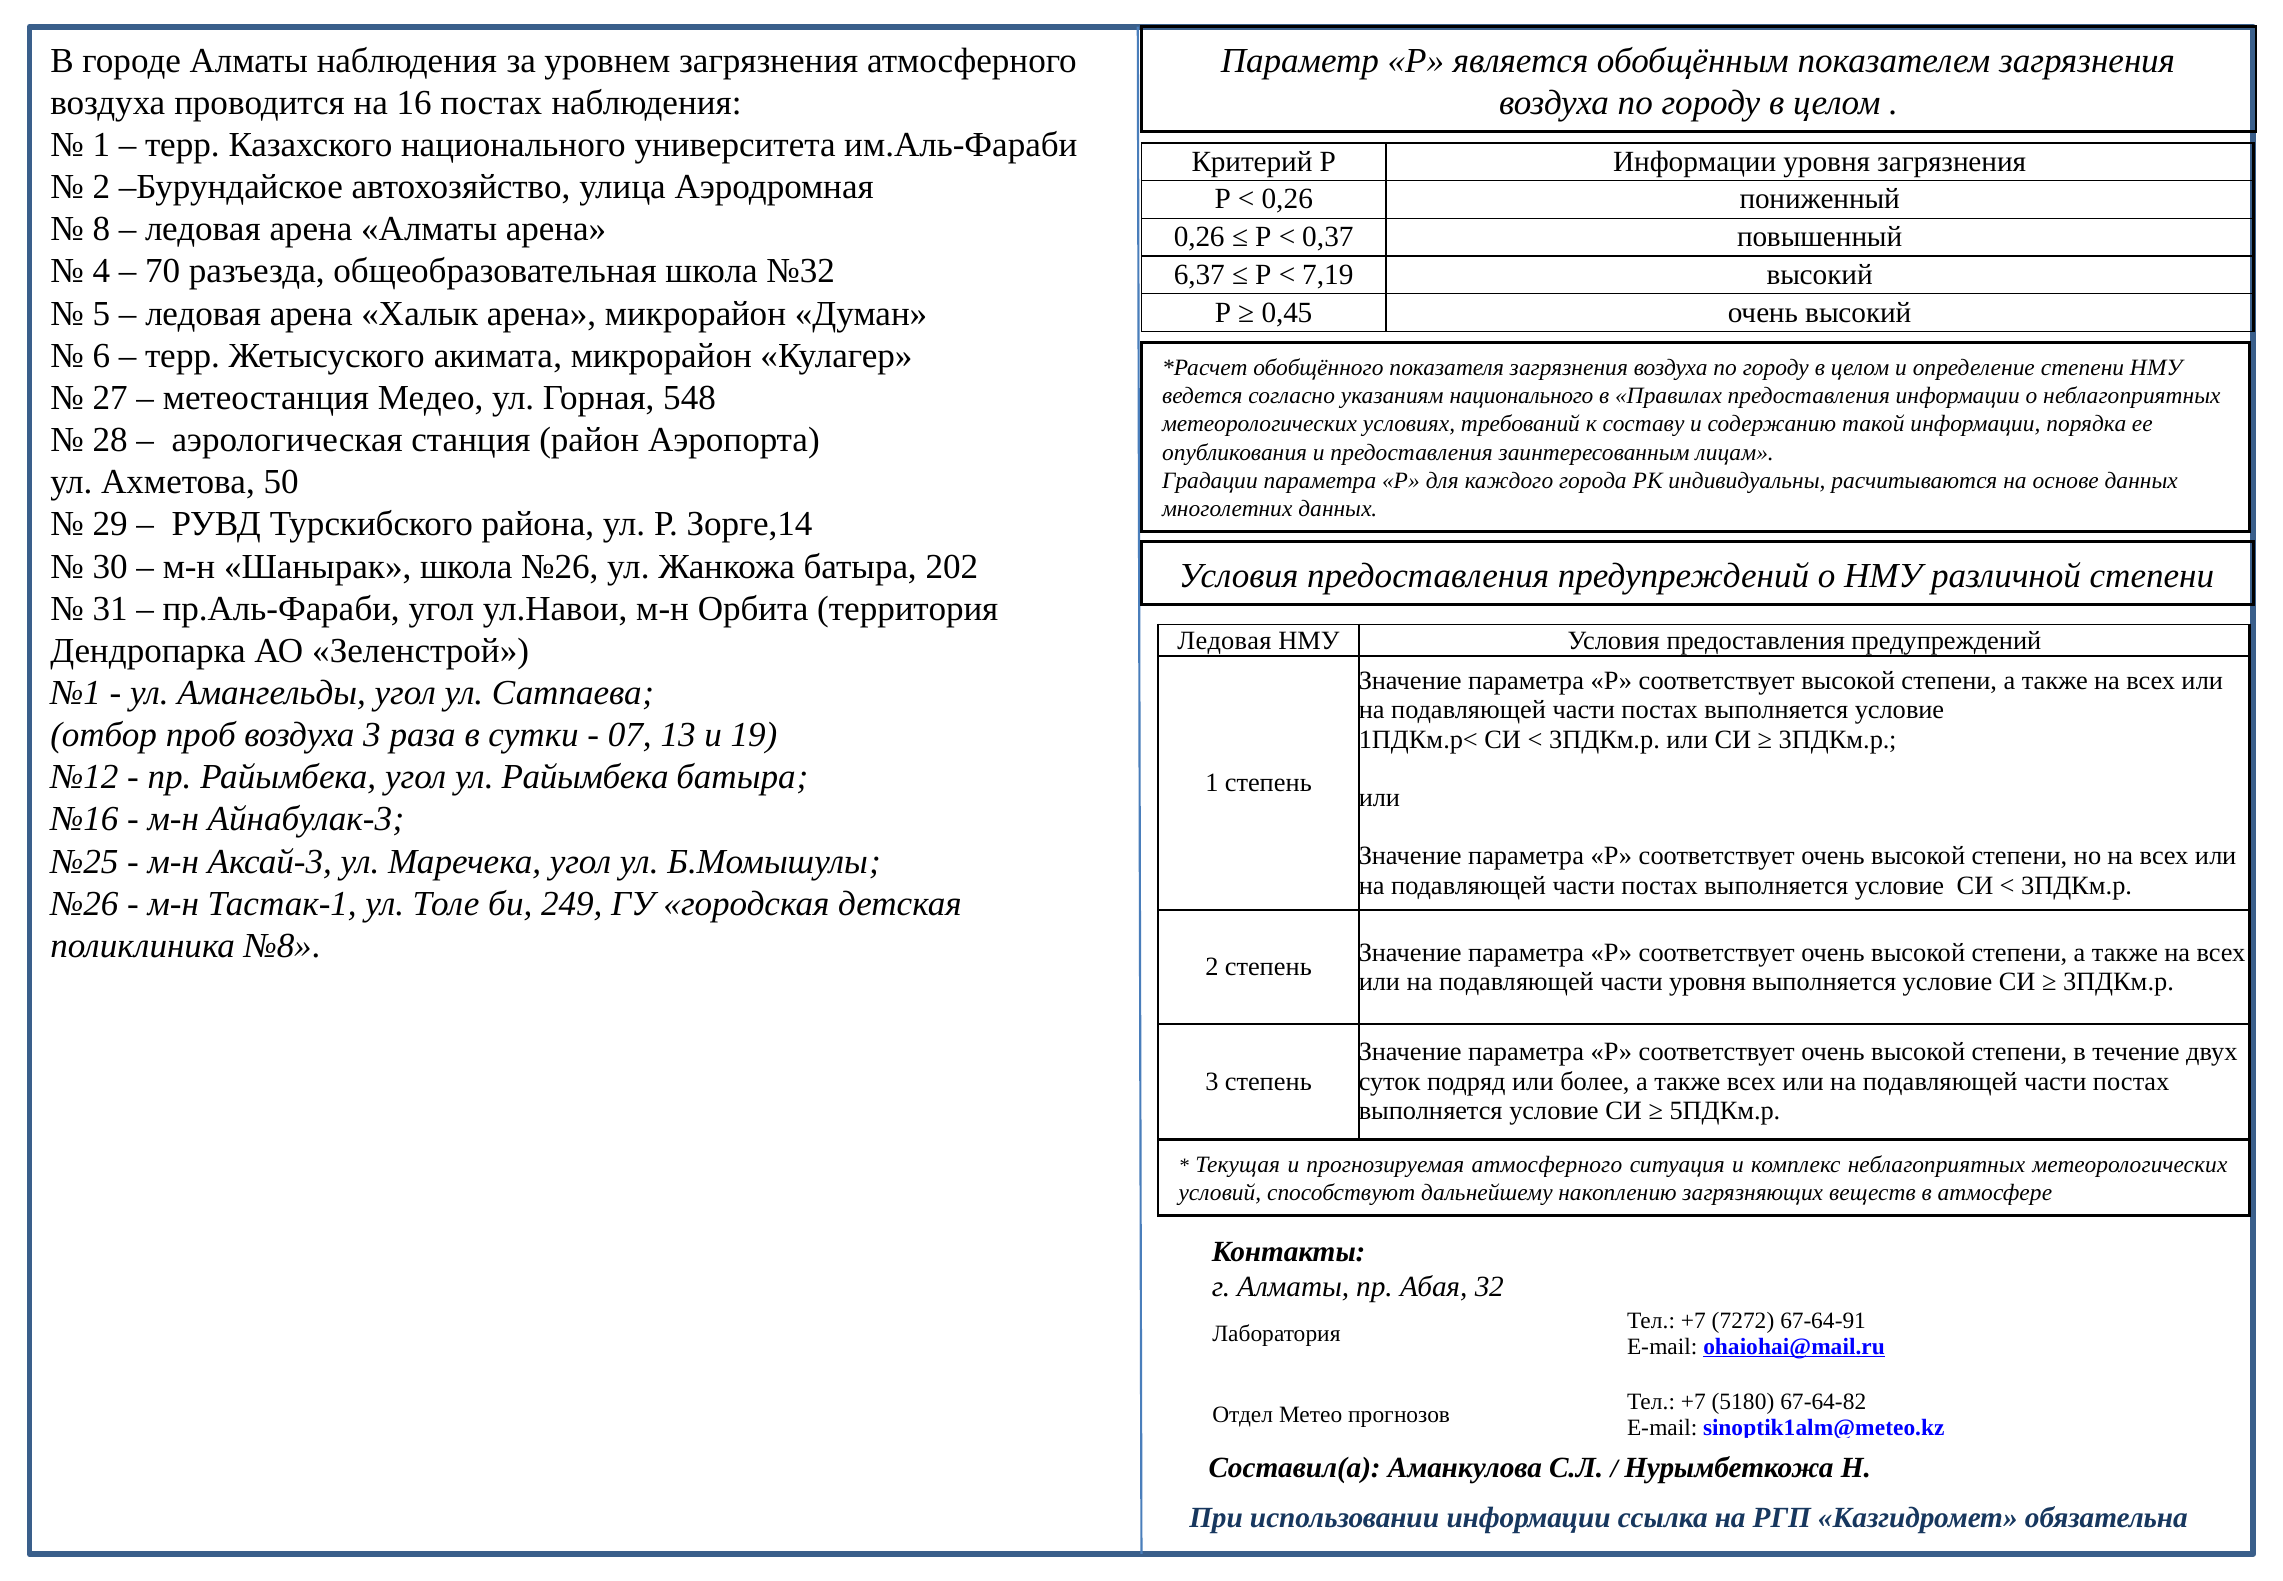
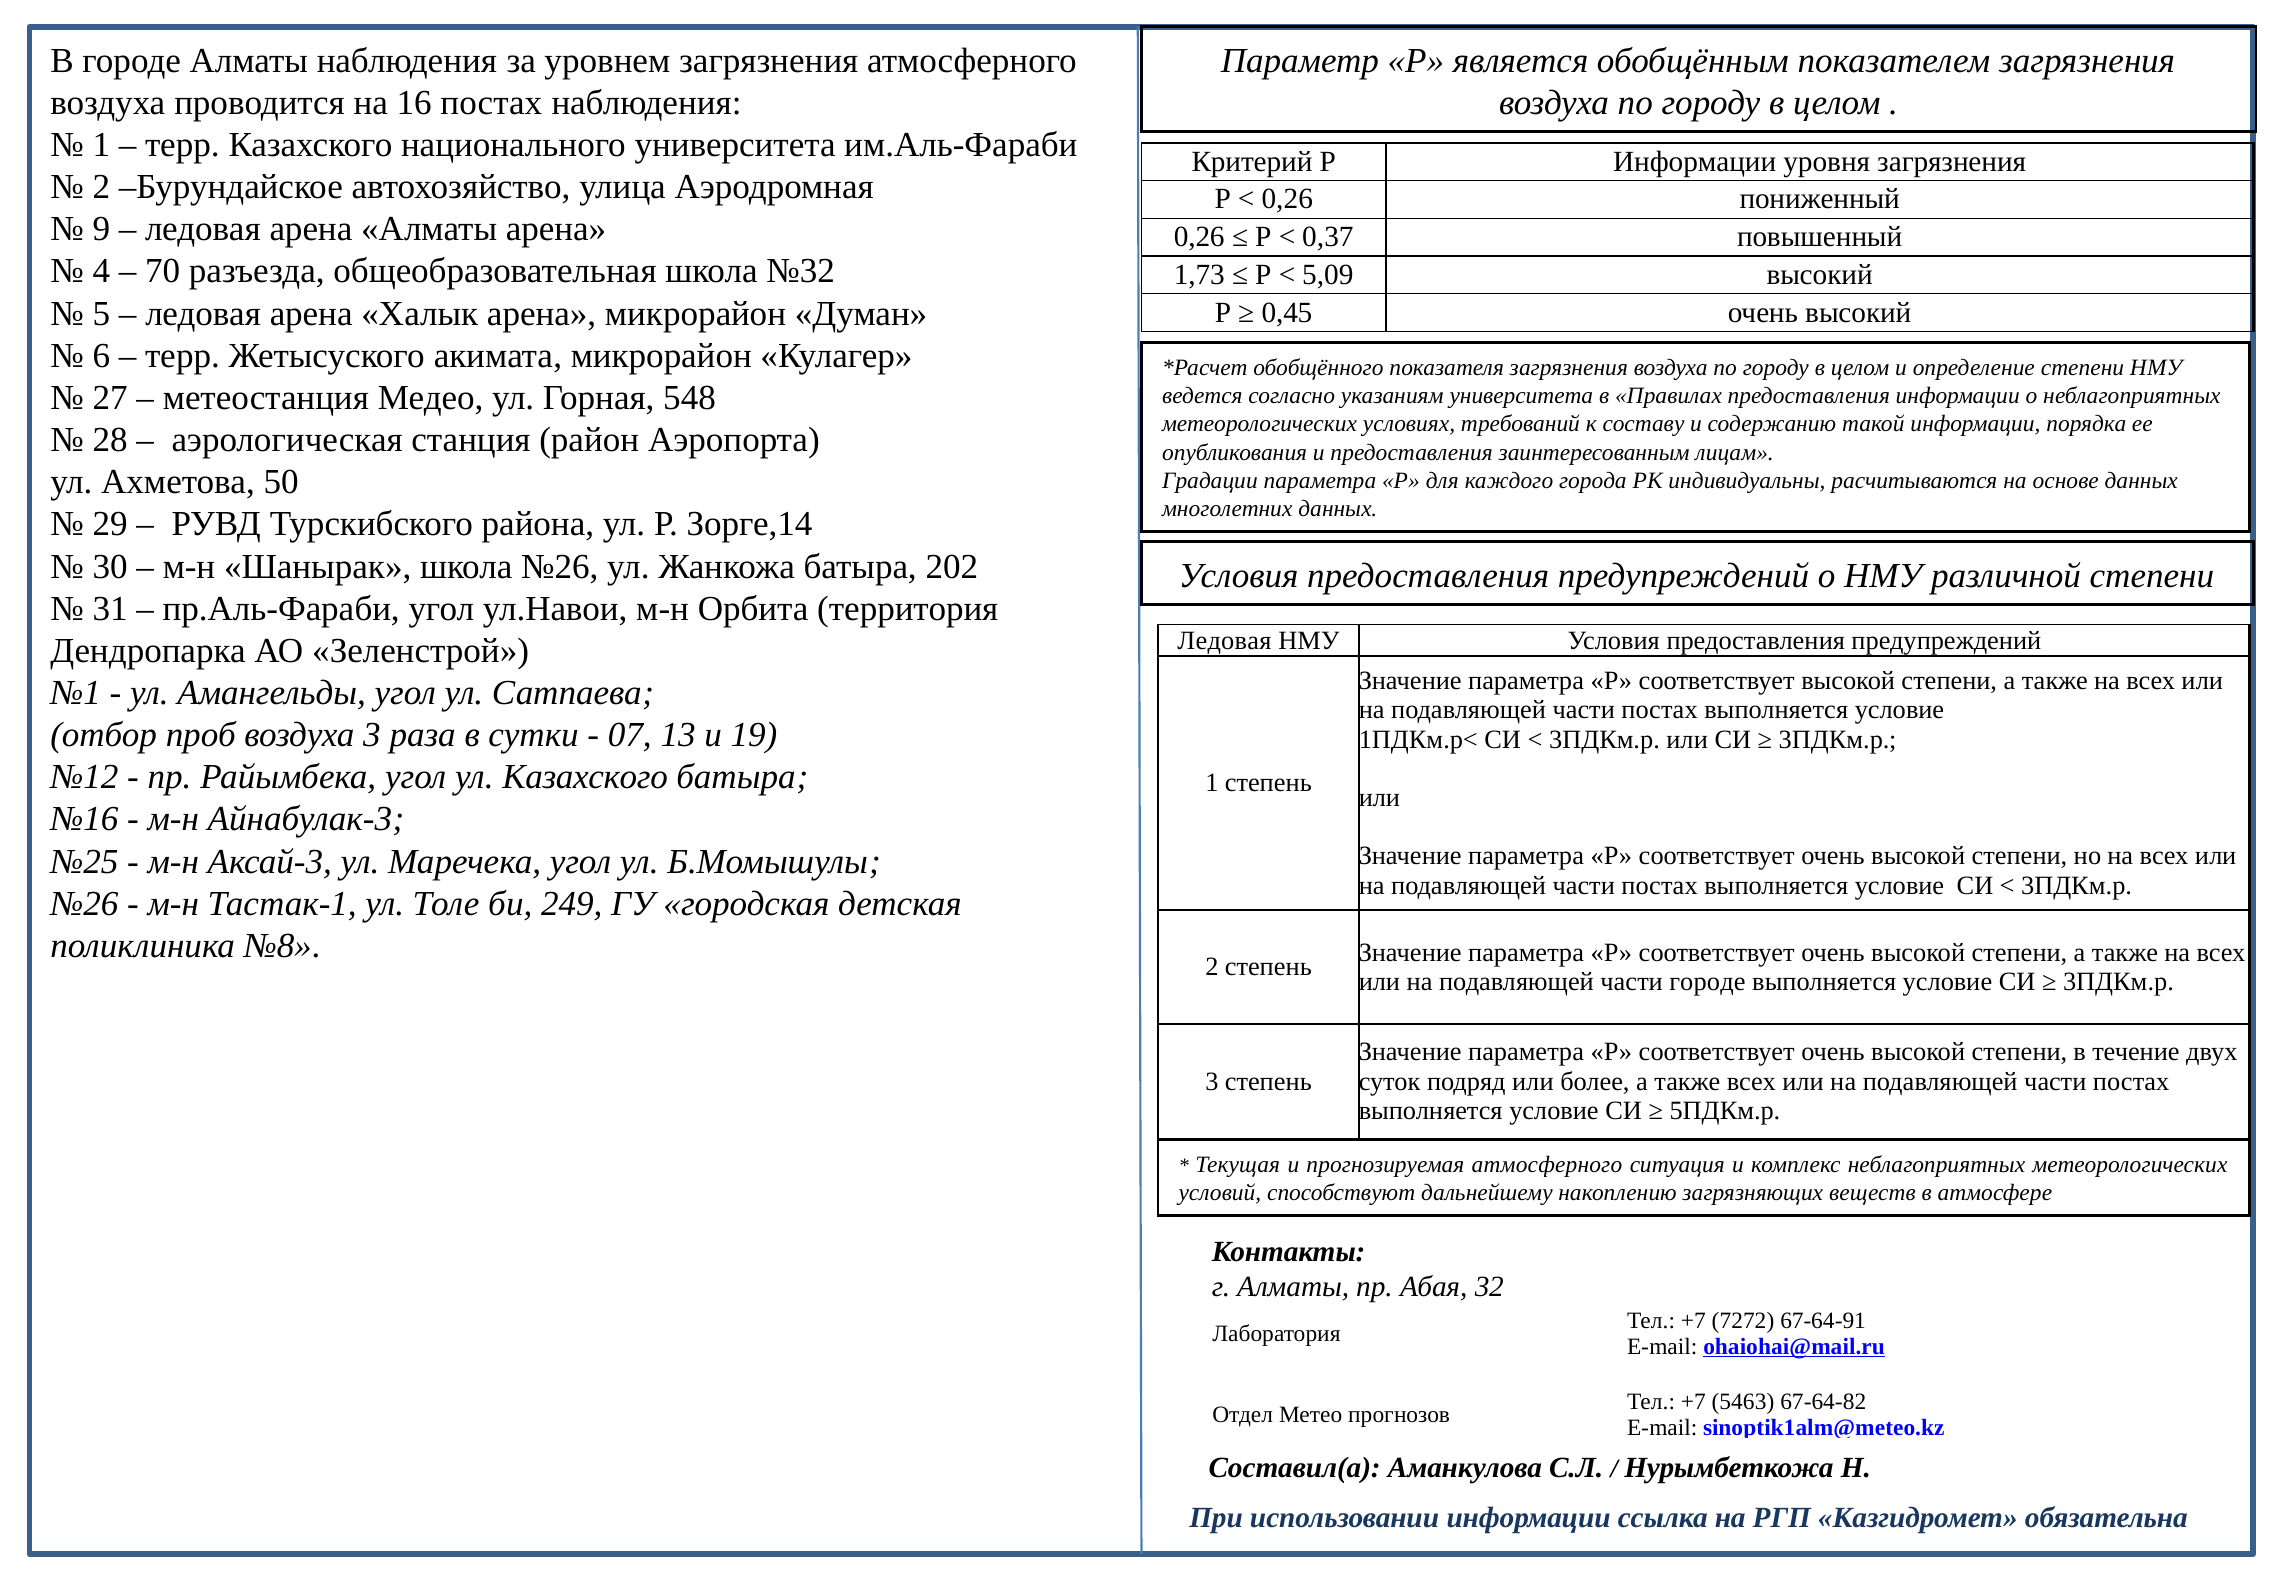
8: 8 -> 9
6,37: 6,37 -> 1,73
7,19: 7,19 -> 5,09
указаниям национального: национального -> университета
ул Райымбека: Райымбека -> Казахского
части уровня: уровня -> городе
5180: 5180 -> 5463
